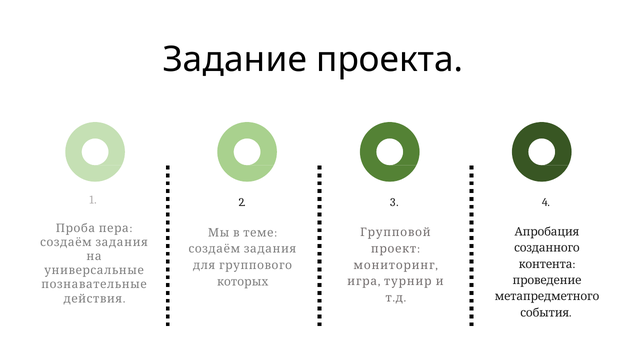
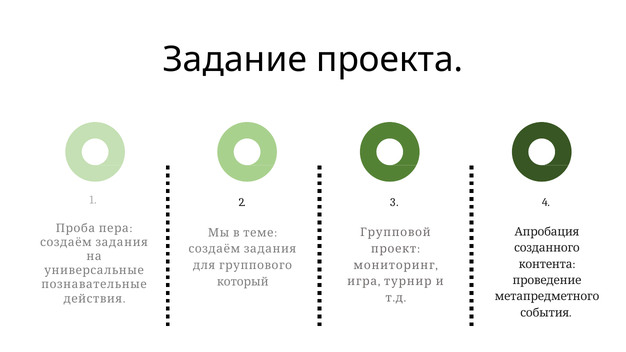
которых: которых -> который
